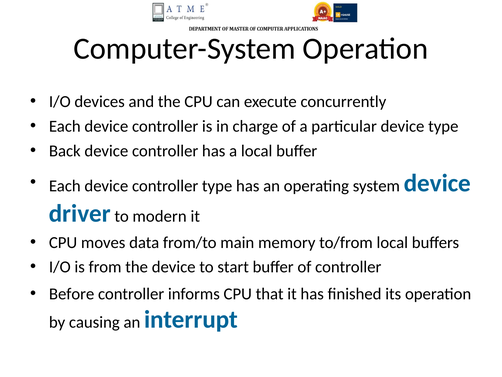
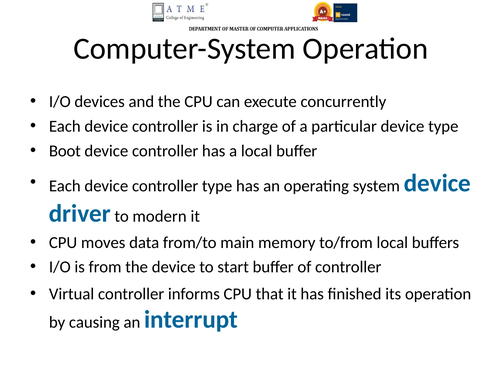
Back: Back -> Boot
Before: Before -> Virtual
